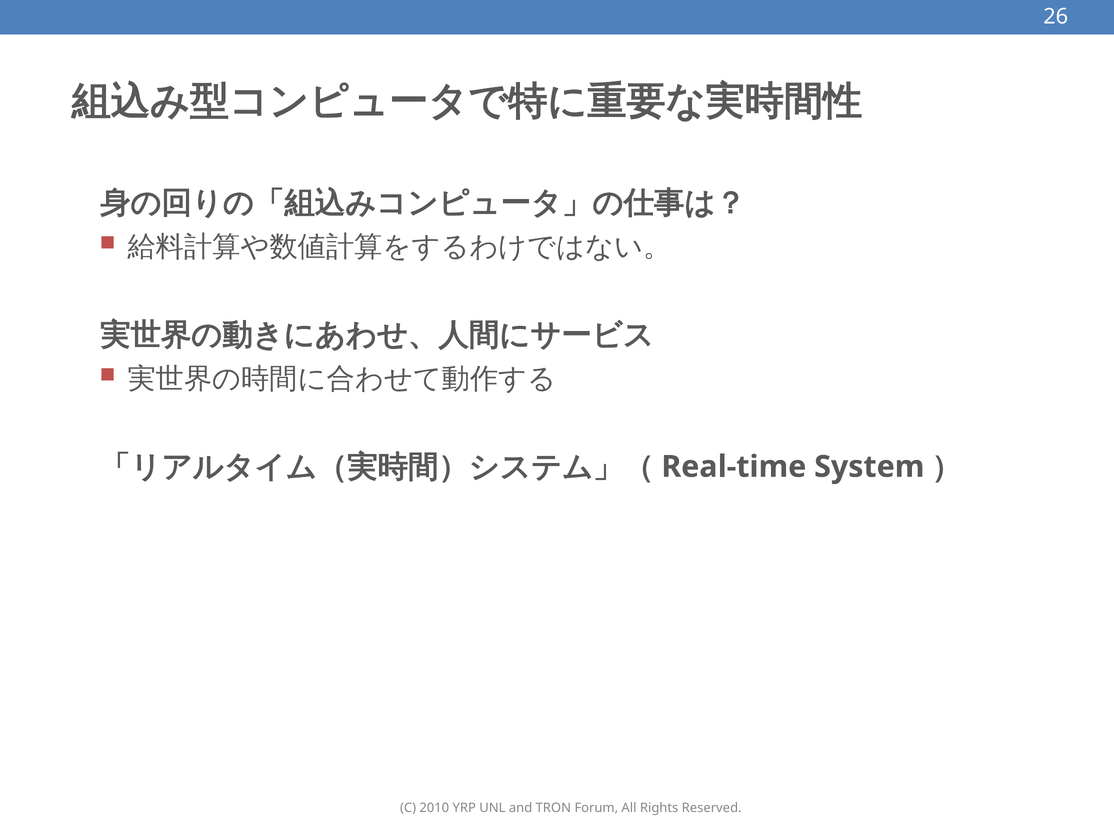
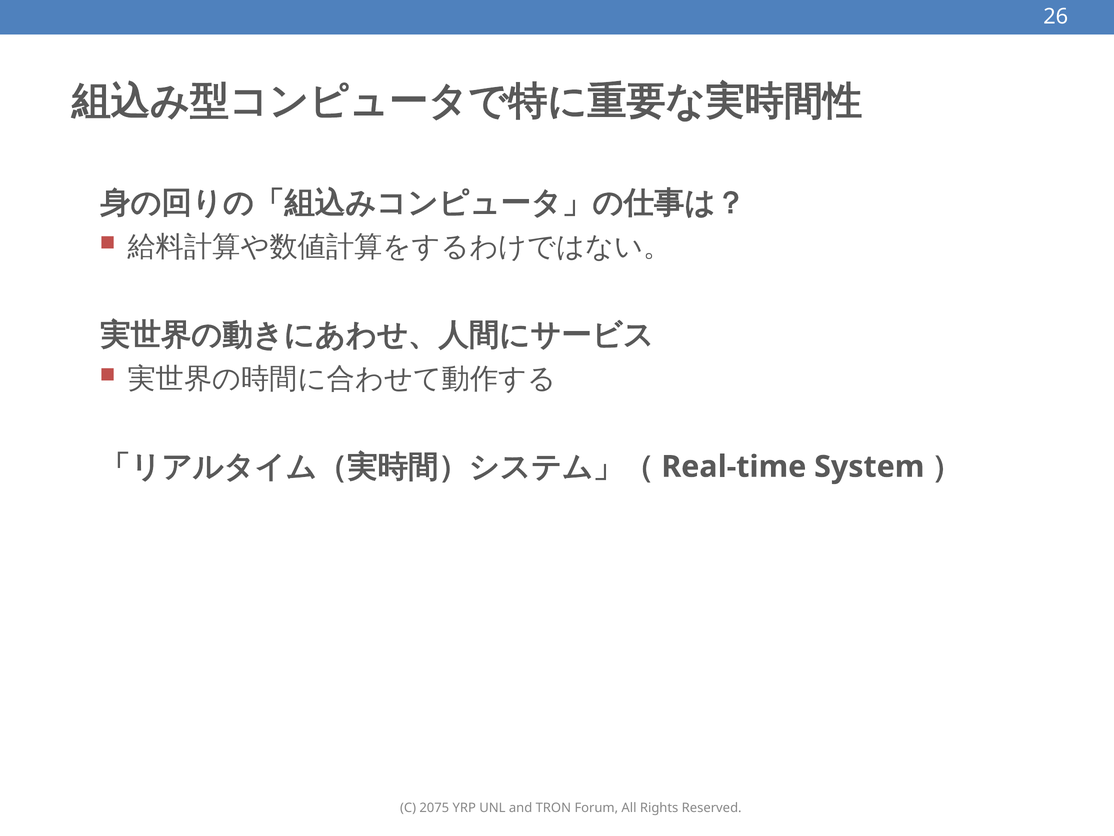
2010: 2010 -> 2075
